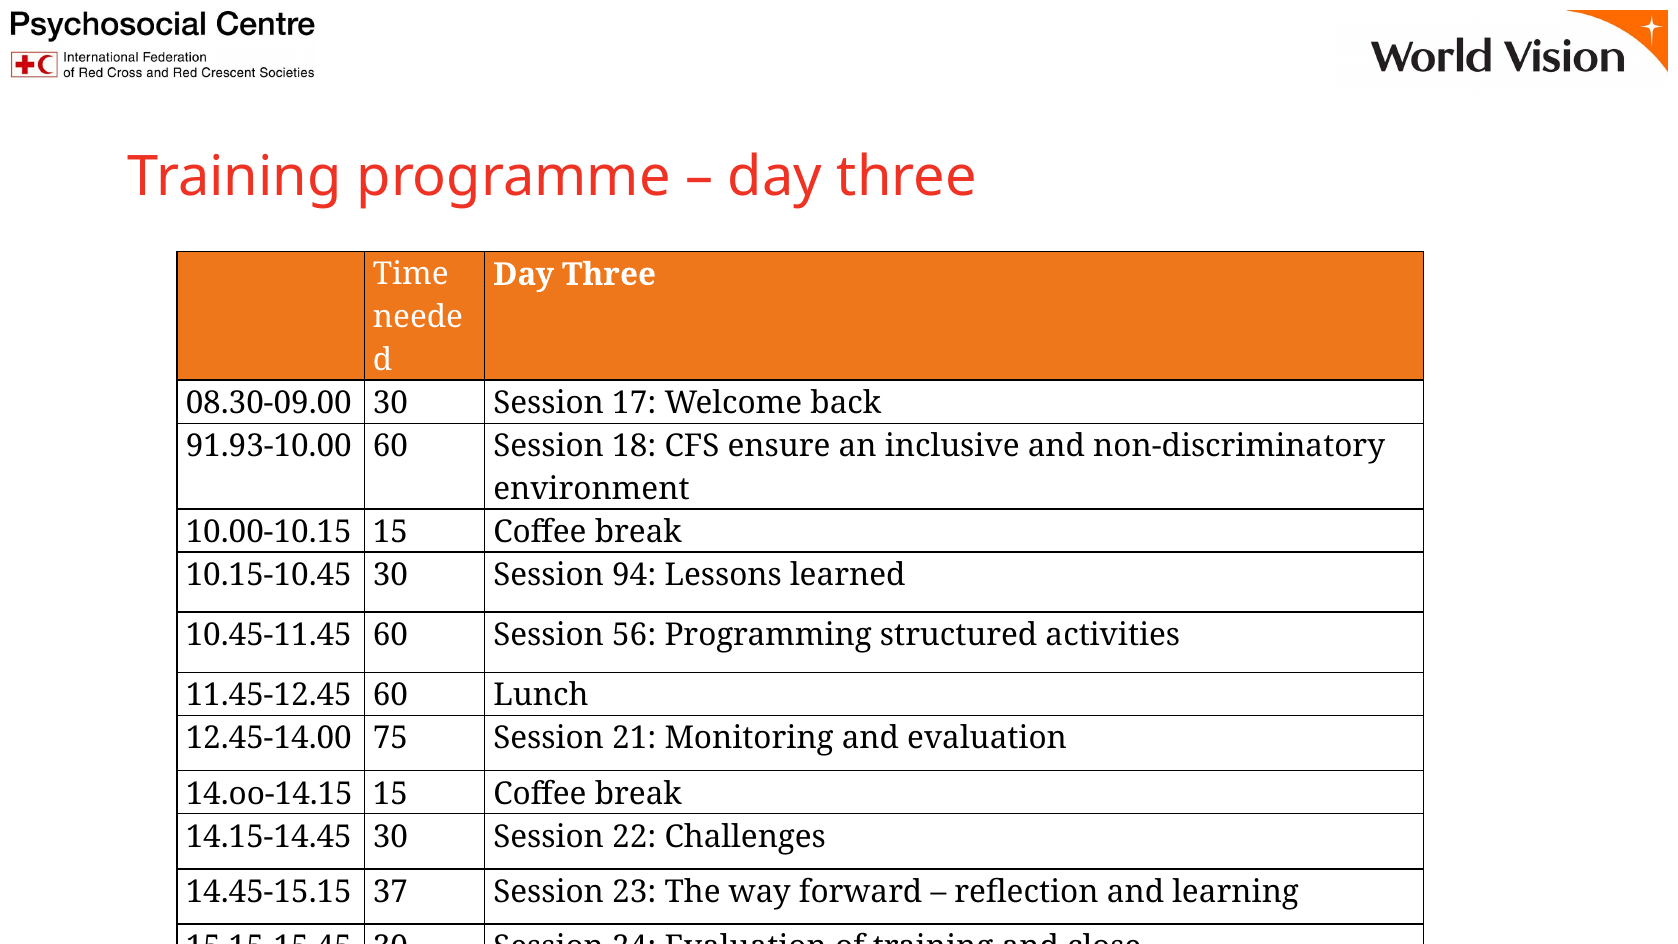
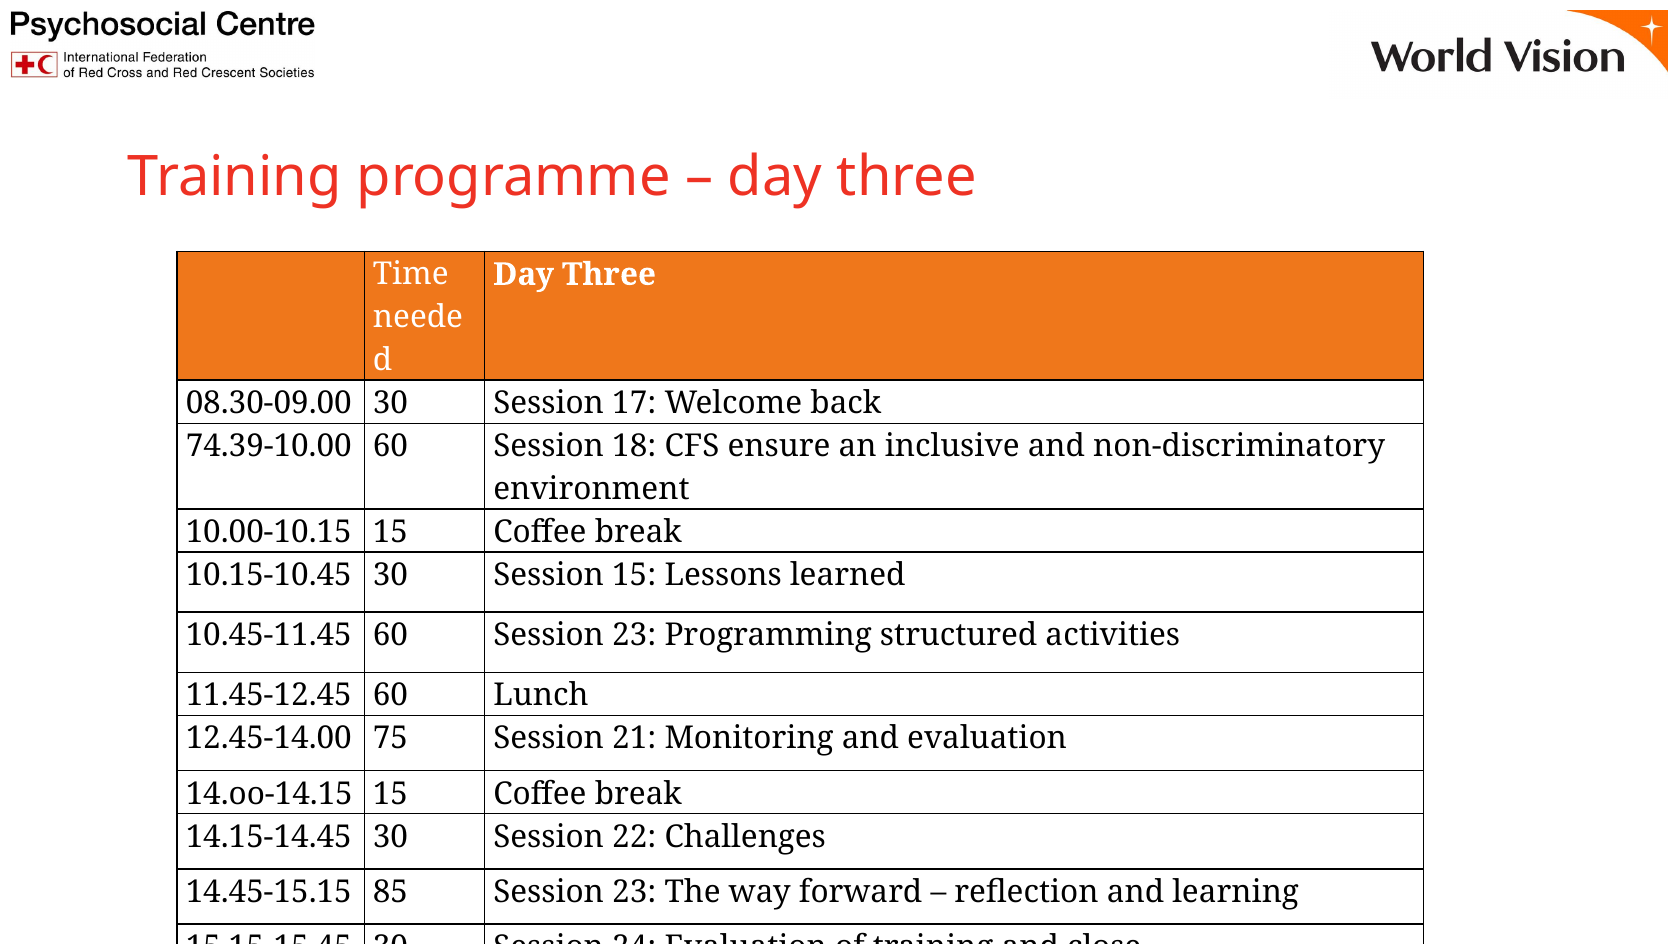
91.93-10.00: 91.93-10.00 -> 74.39-10.00
Session 94: 94 -> 15
60 Session 56: 56 -> 23
37: 37 -> 85
